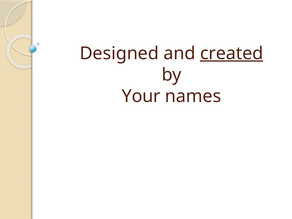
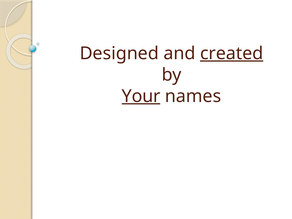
Your underline: none -> present
